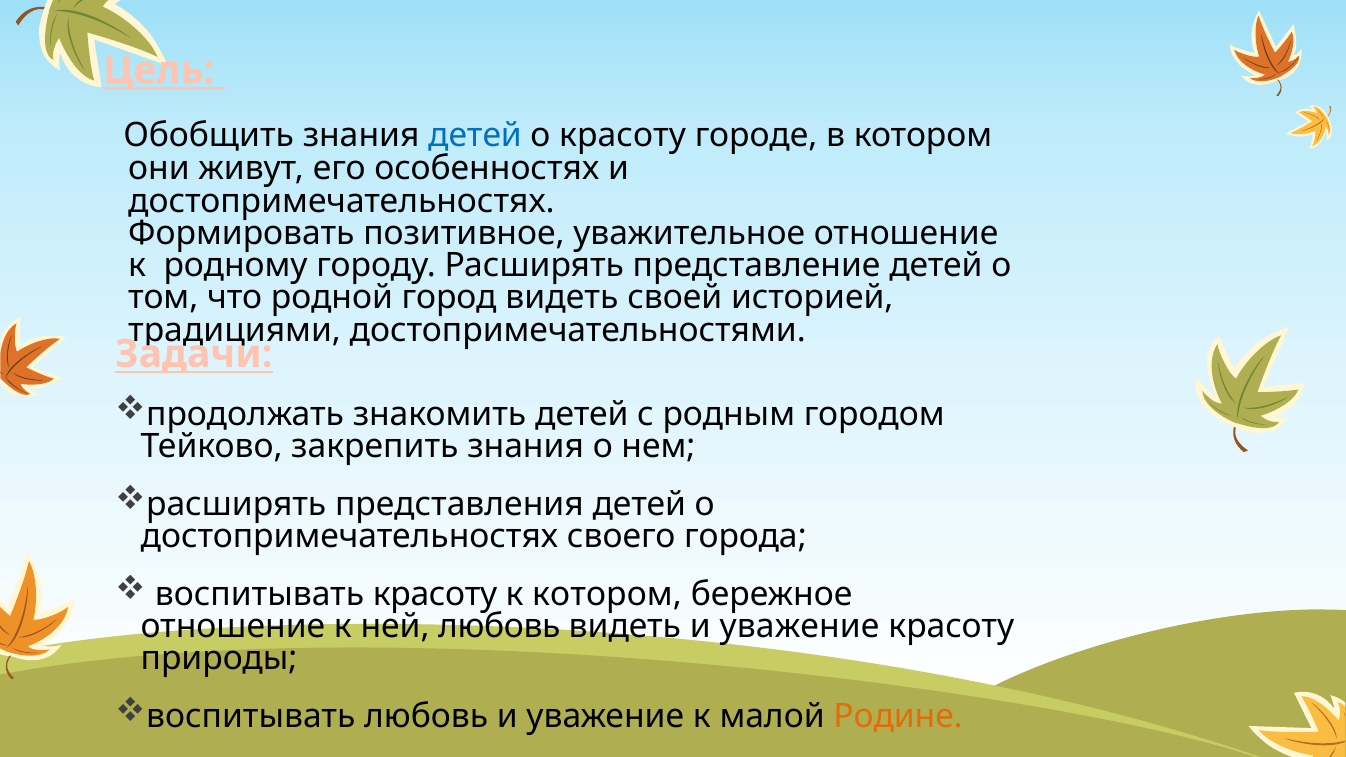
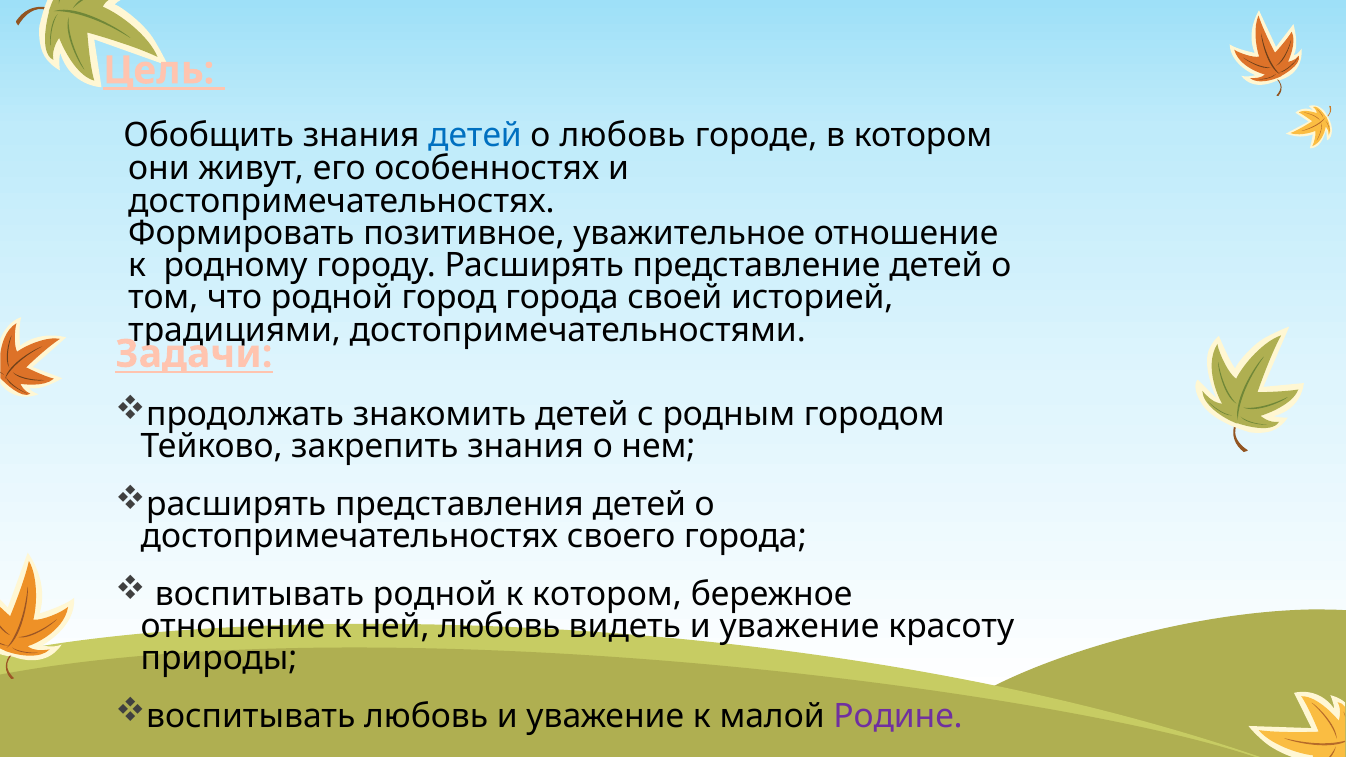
о красоту: красоту -> любовь
город видеть: видеть -> города
воспитывать красоту: красоту -> родной
Родине colour: orange -> purple
